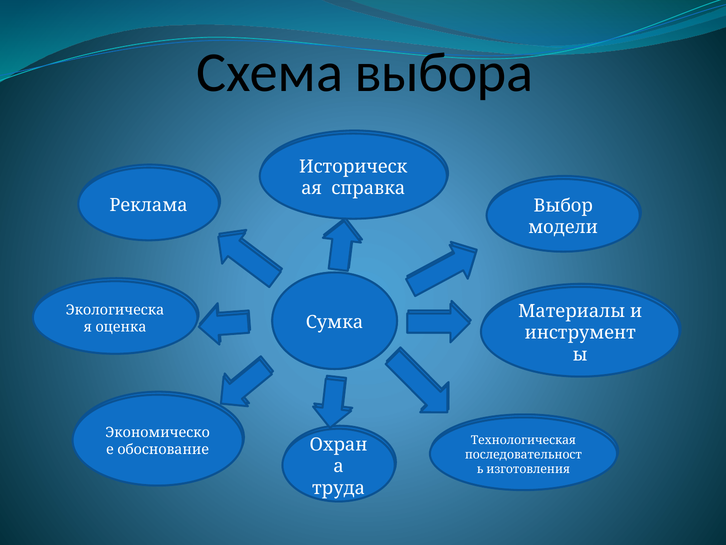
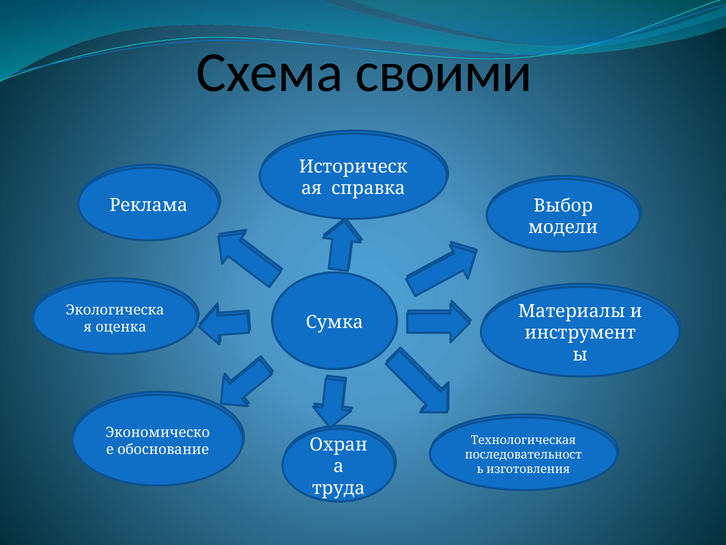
выбора: выбора -> своими
